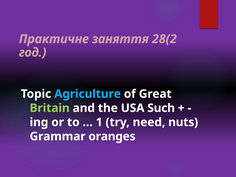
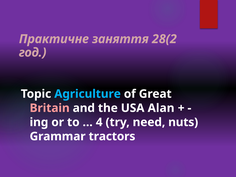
Britain colour: light green -> pink
Such: Such -> Alan
1: 1 -> 4
oranges: oranges -> tractors
